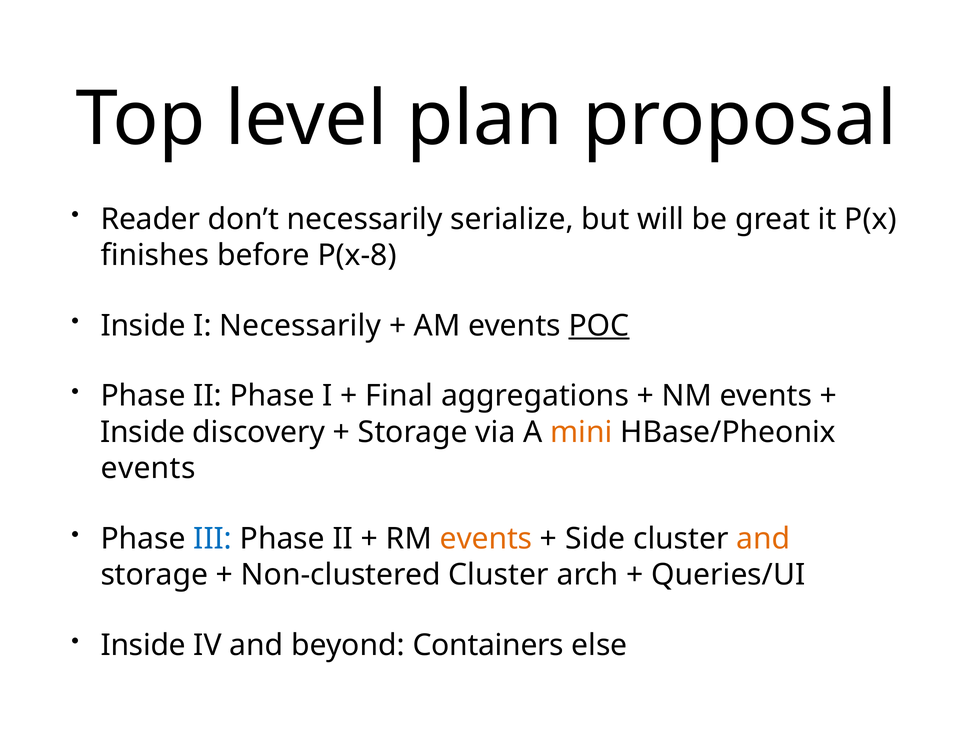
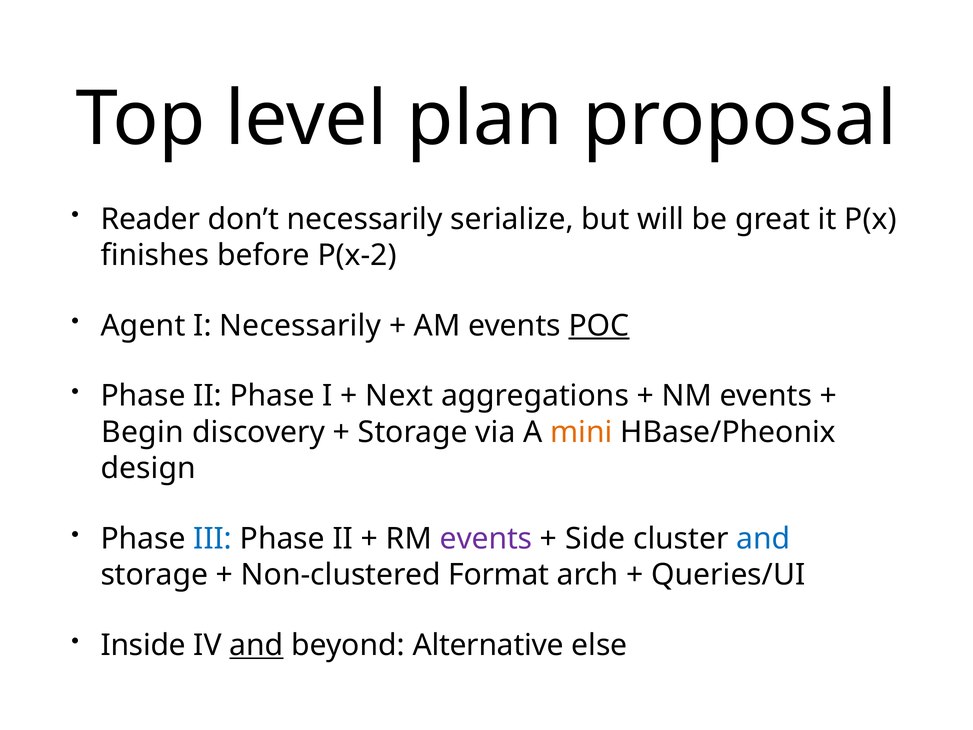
P(x-8: P(x-8 -> P(x-2
Inside at (143, 326): Inside -> Agent
Final: Final -> Next
Inside at (143, 432): Inside -> Begin
events at (148, 468): events -> design
events at (486, 539) colour: orange -> purple
and at (763, 539) colour: orange -> blue
Non-clustered Cluster: Cluster -> Format
and at (256, 645) underline: none -> present
Containers: Containers -> Alternative
